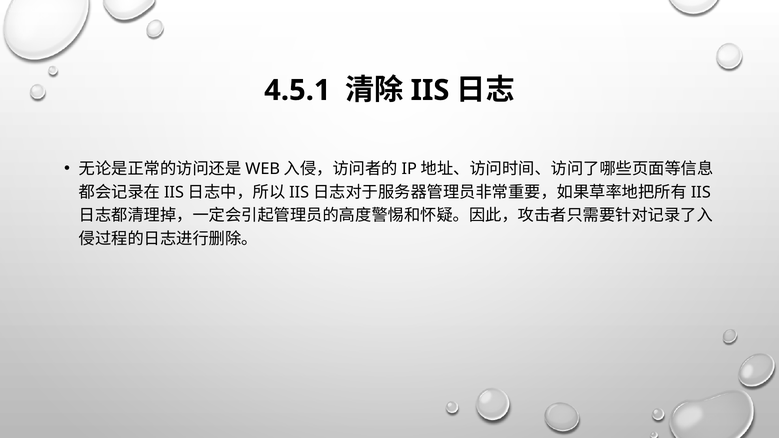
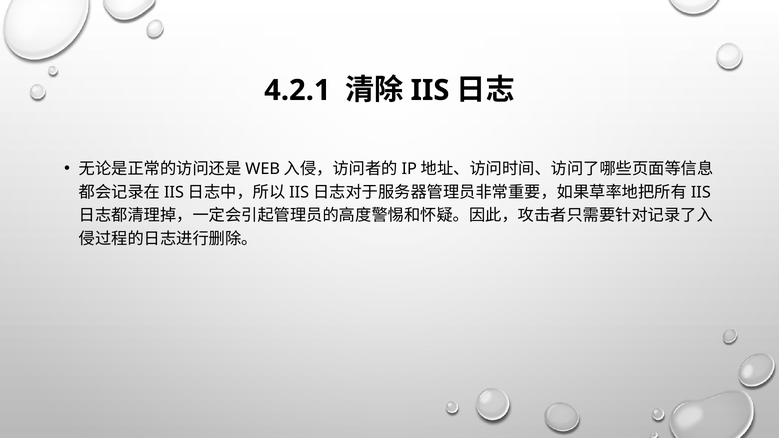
4.5.1: 4.5.1 -> 4.2.1
